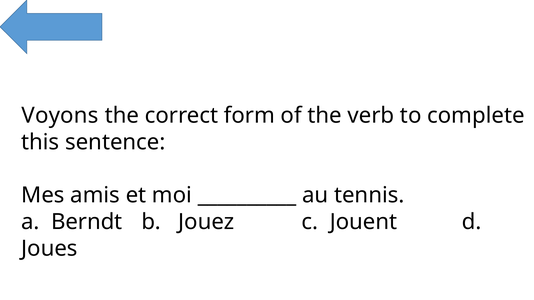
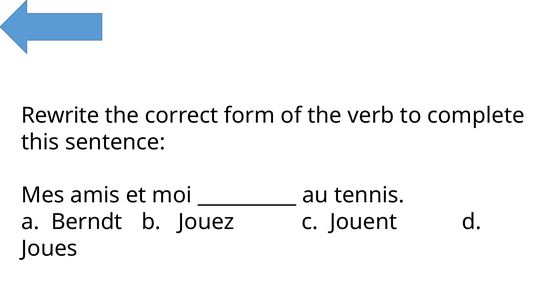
Voyons: Voyons -> Rewrite
